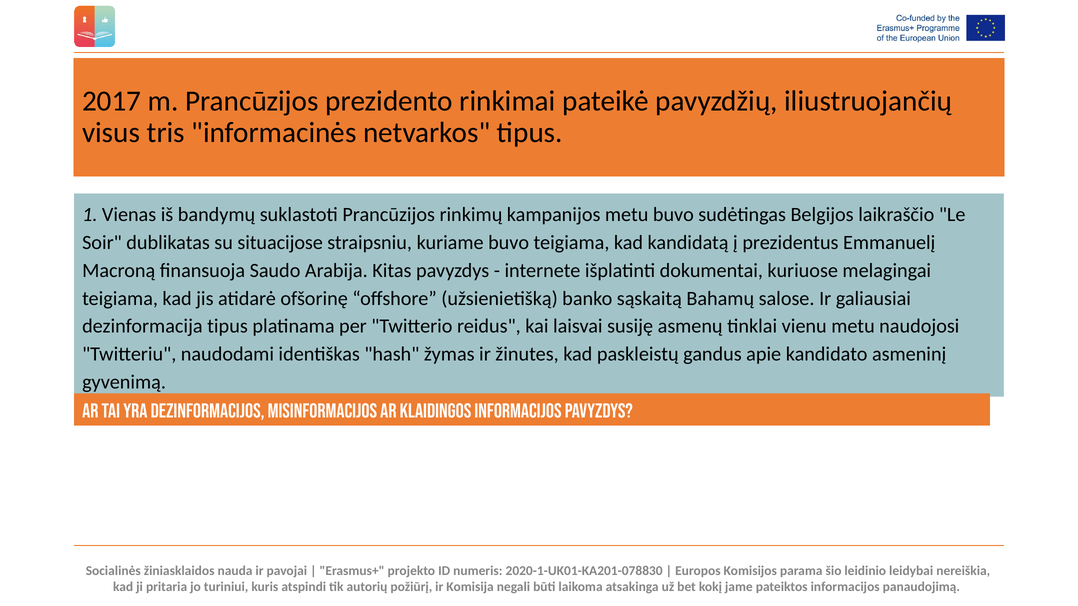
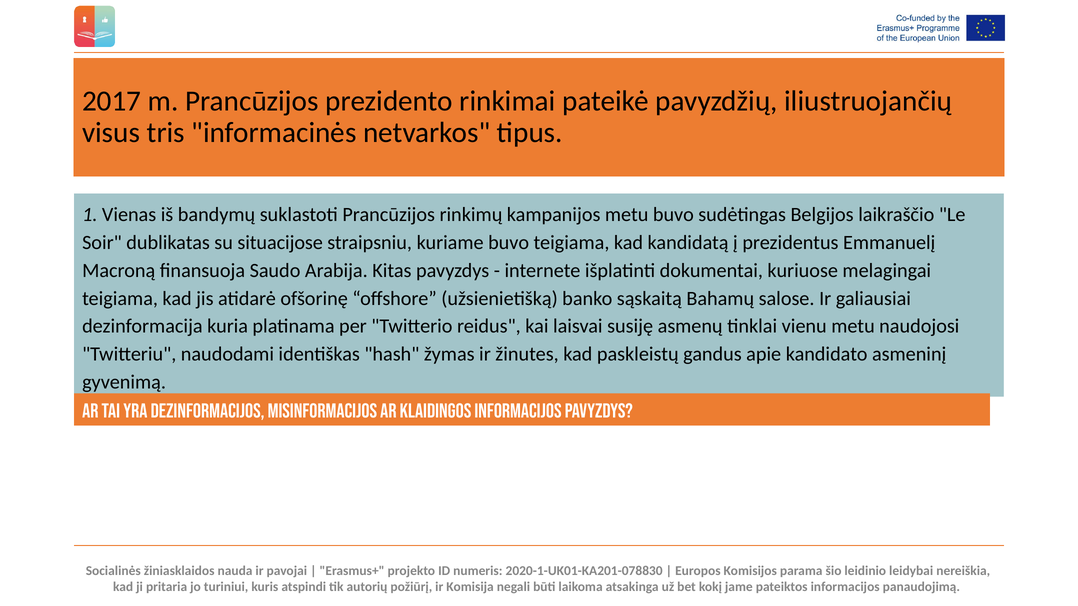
dezinformacija tipus: tipus -> kuria
